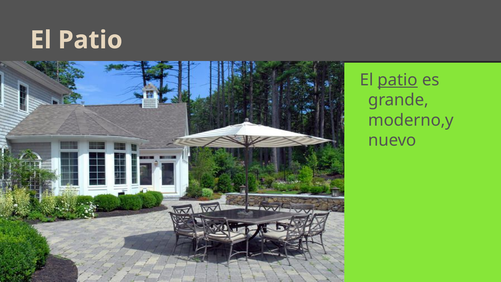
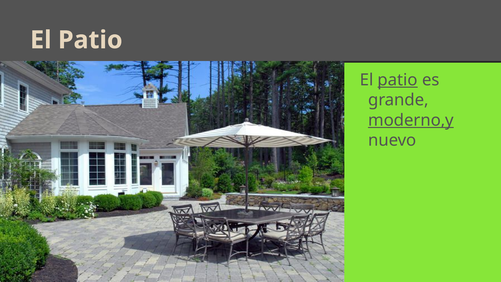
moderno,y underline: none -> present
